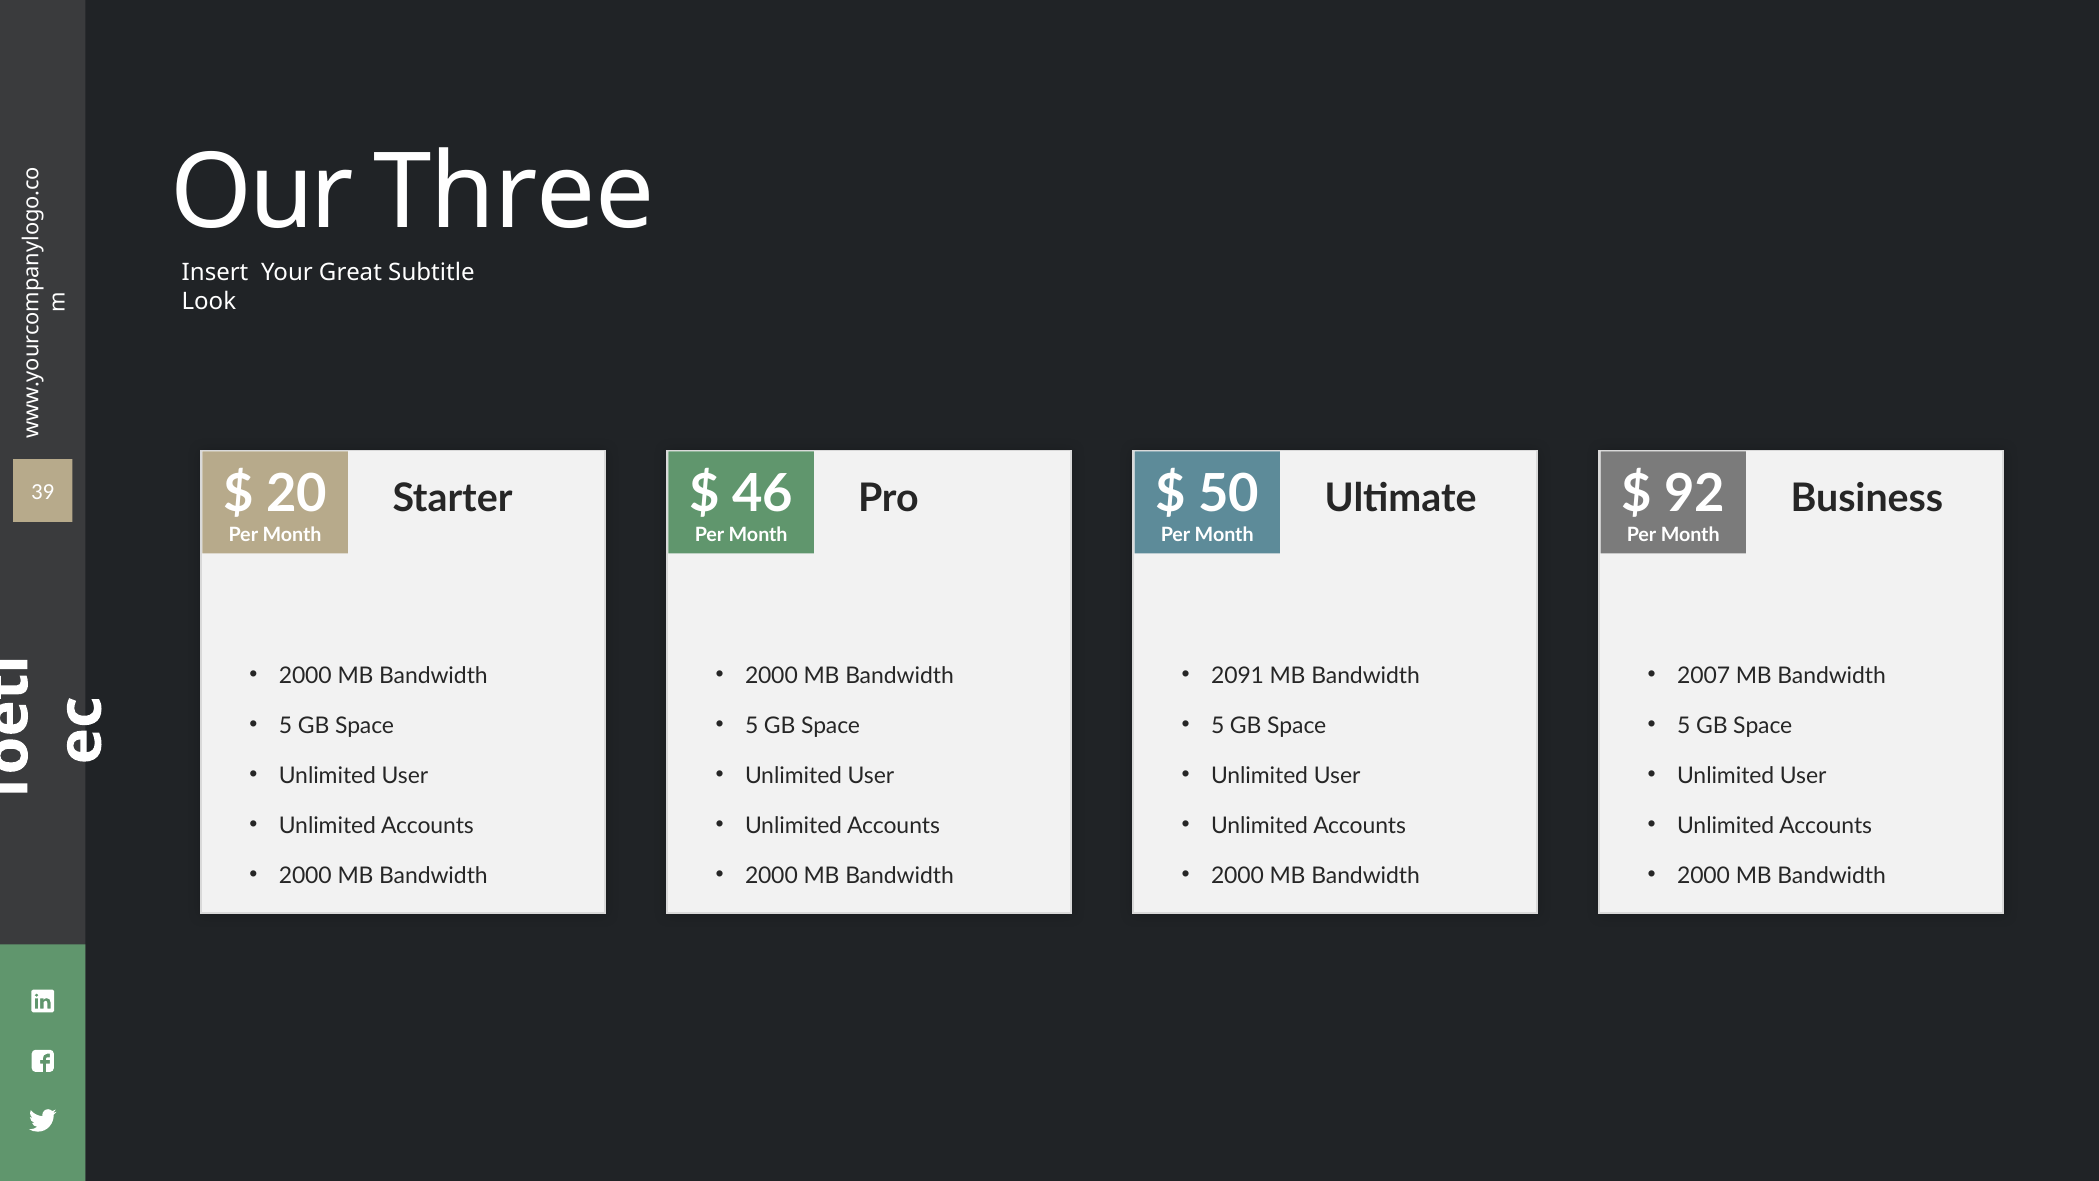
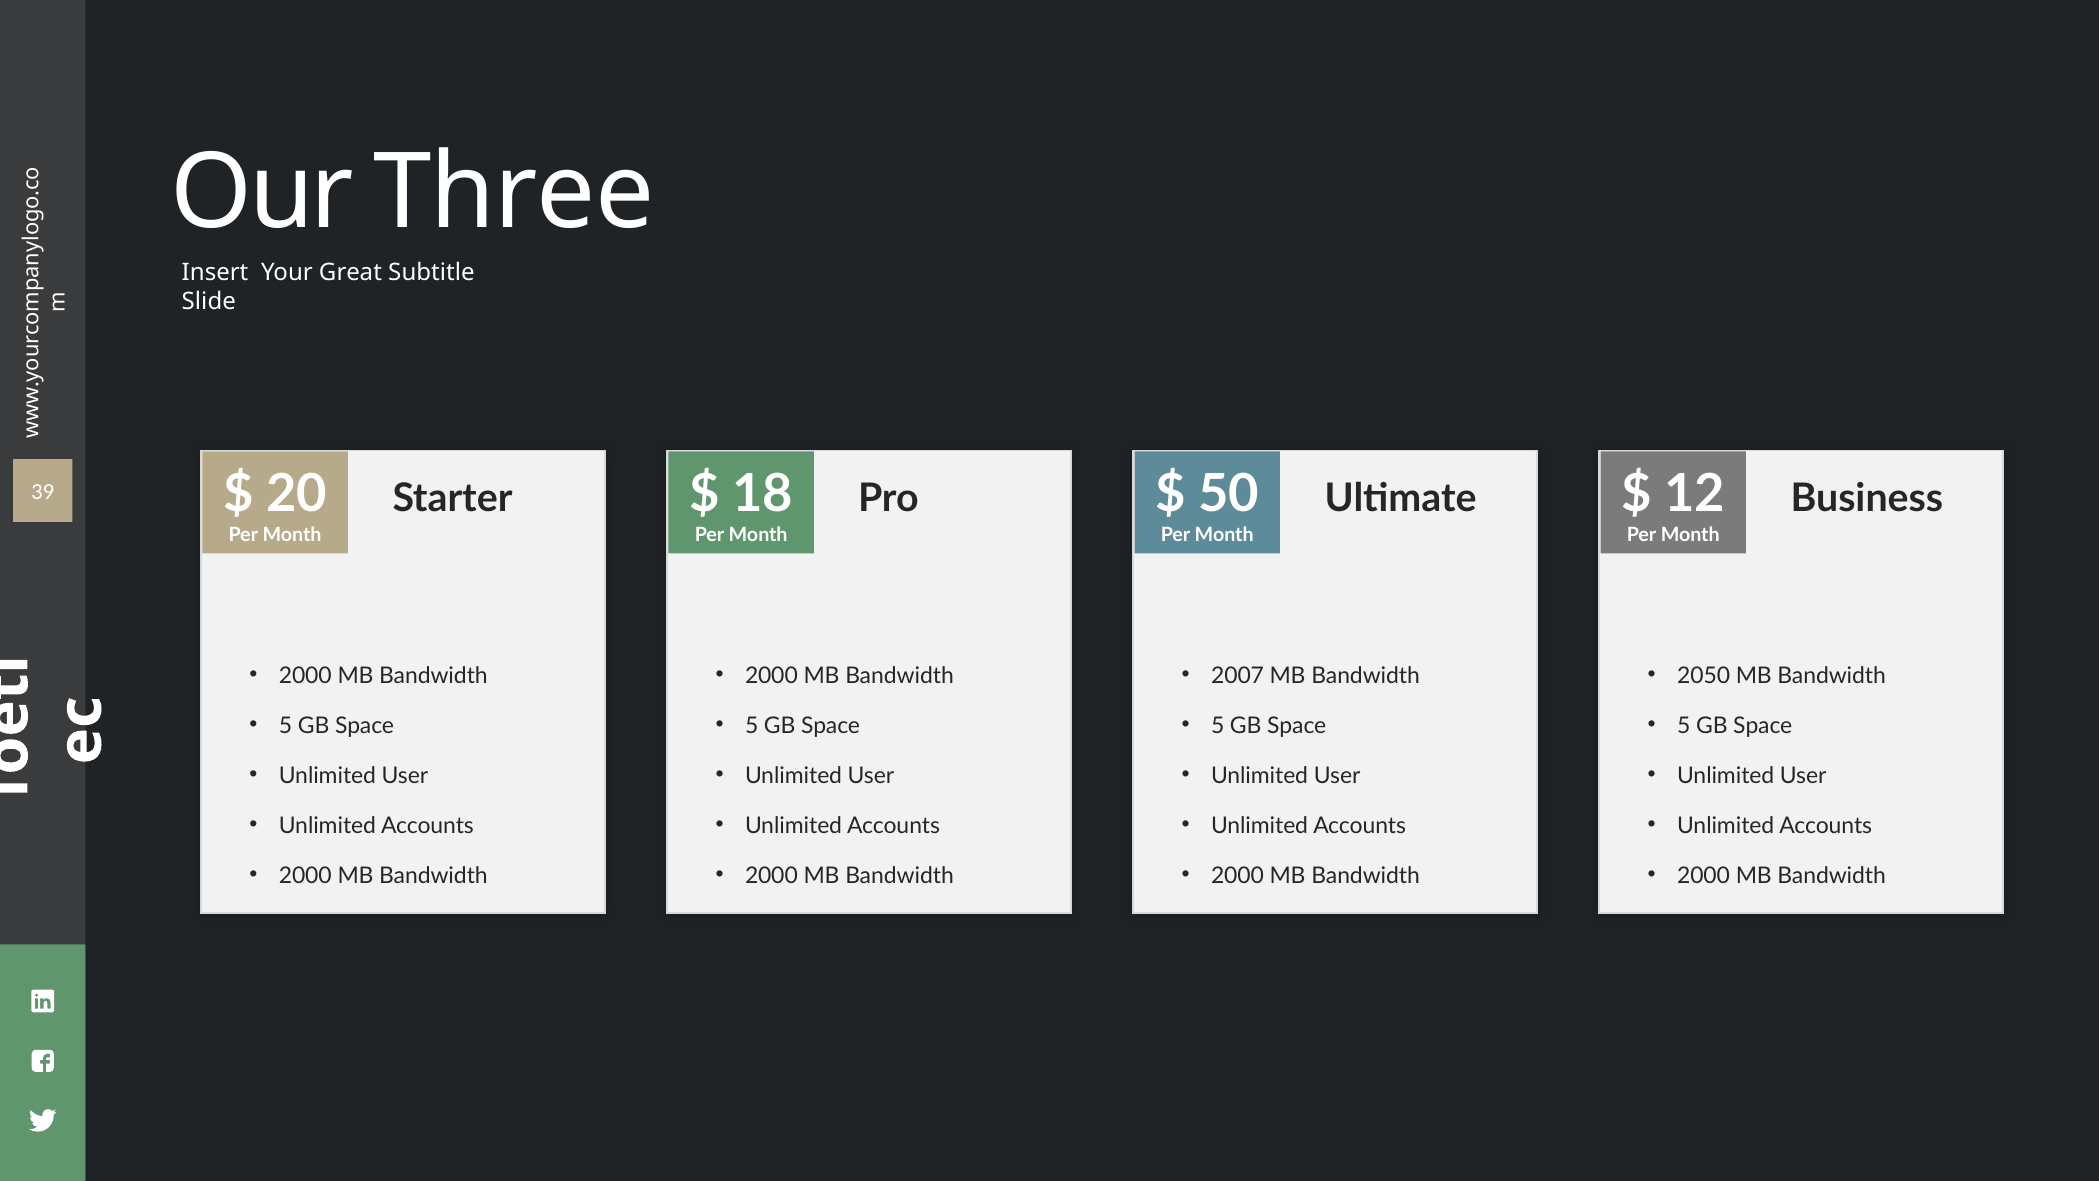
Look: Look -> Slide
46: 46 -> 18
92: 92 -> 12
2091: 2091 -> 2007
2007: 2007 -> 2050
